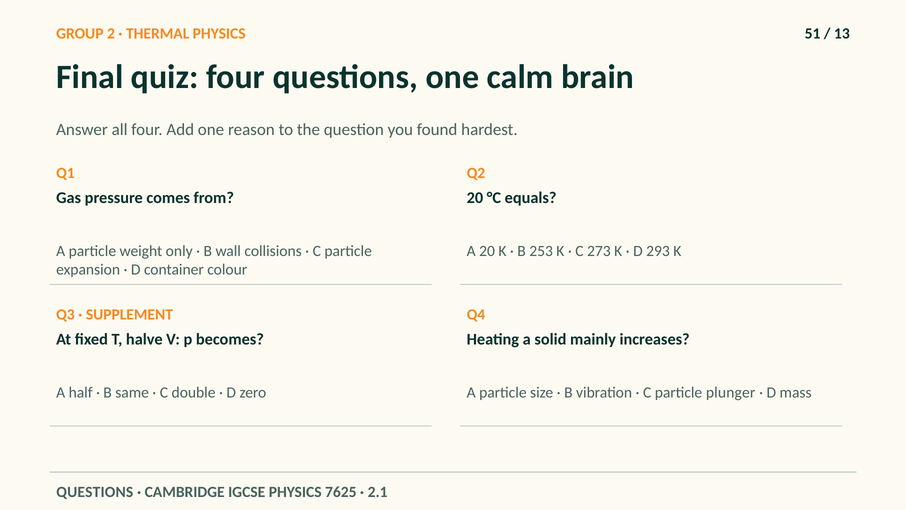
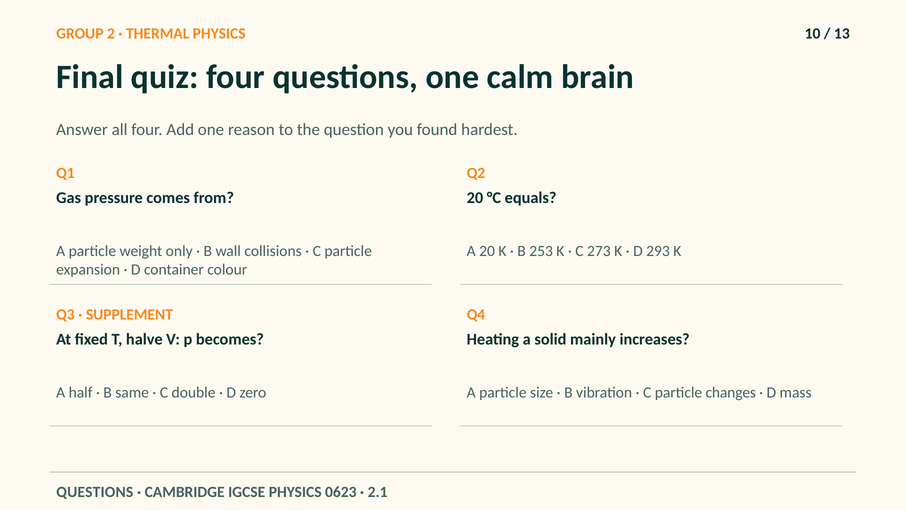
51: 51 -> 10
plunger: plunger -> changes
7625: 7625 -> 0623
